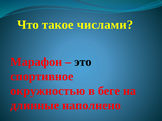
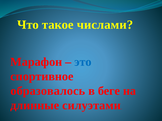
это colour: black -> blue
окружностью: окружностью -> образовалось
наполнено: наполнено -> силуэтами
